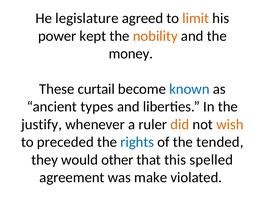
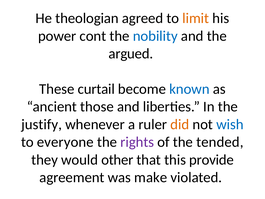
legislature: legislature -> theologian
kept: kept -> cont
nobility colour: orange -> blue
money: money -> argued
types: types -> those
wish colour: orange -> blue
preceded: preceded -> everyone
rights colour: blue -> purple
spelled: spelled -> provide
